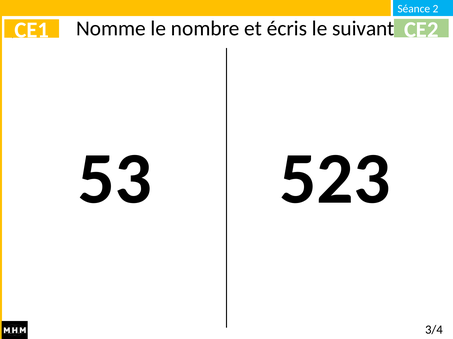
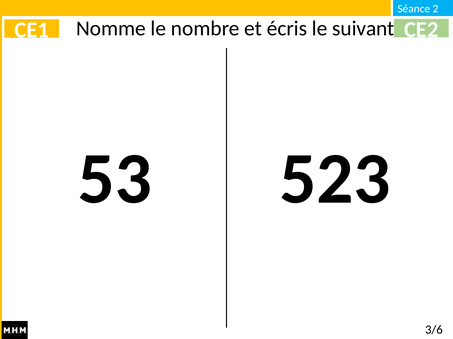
3/4: 3/4 -> 3/6
